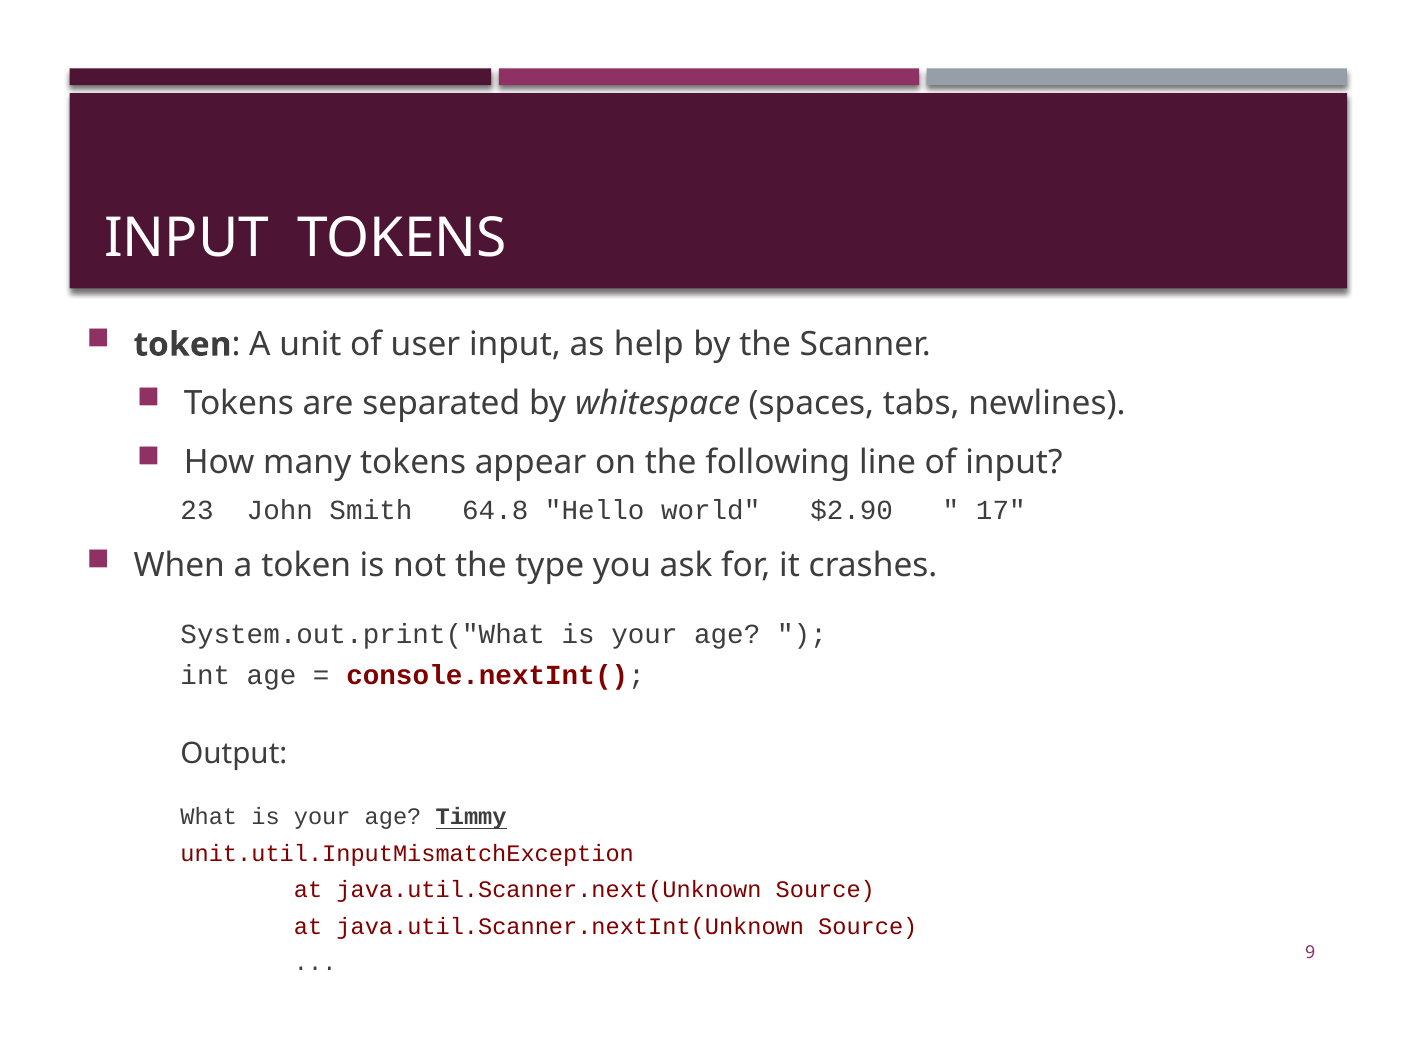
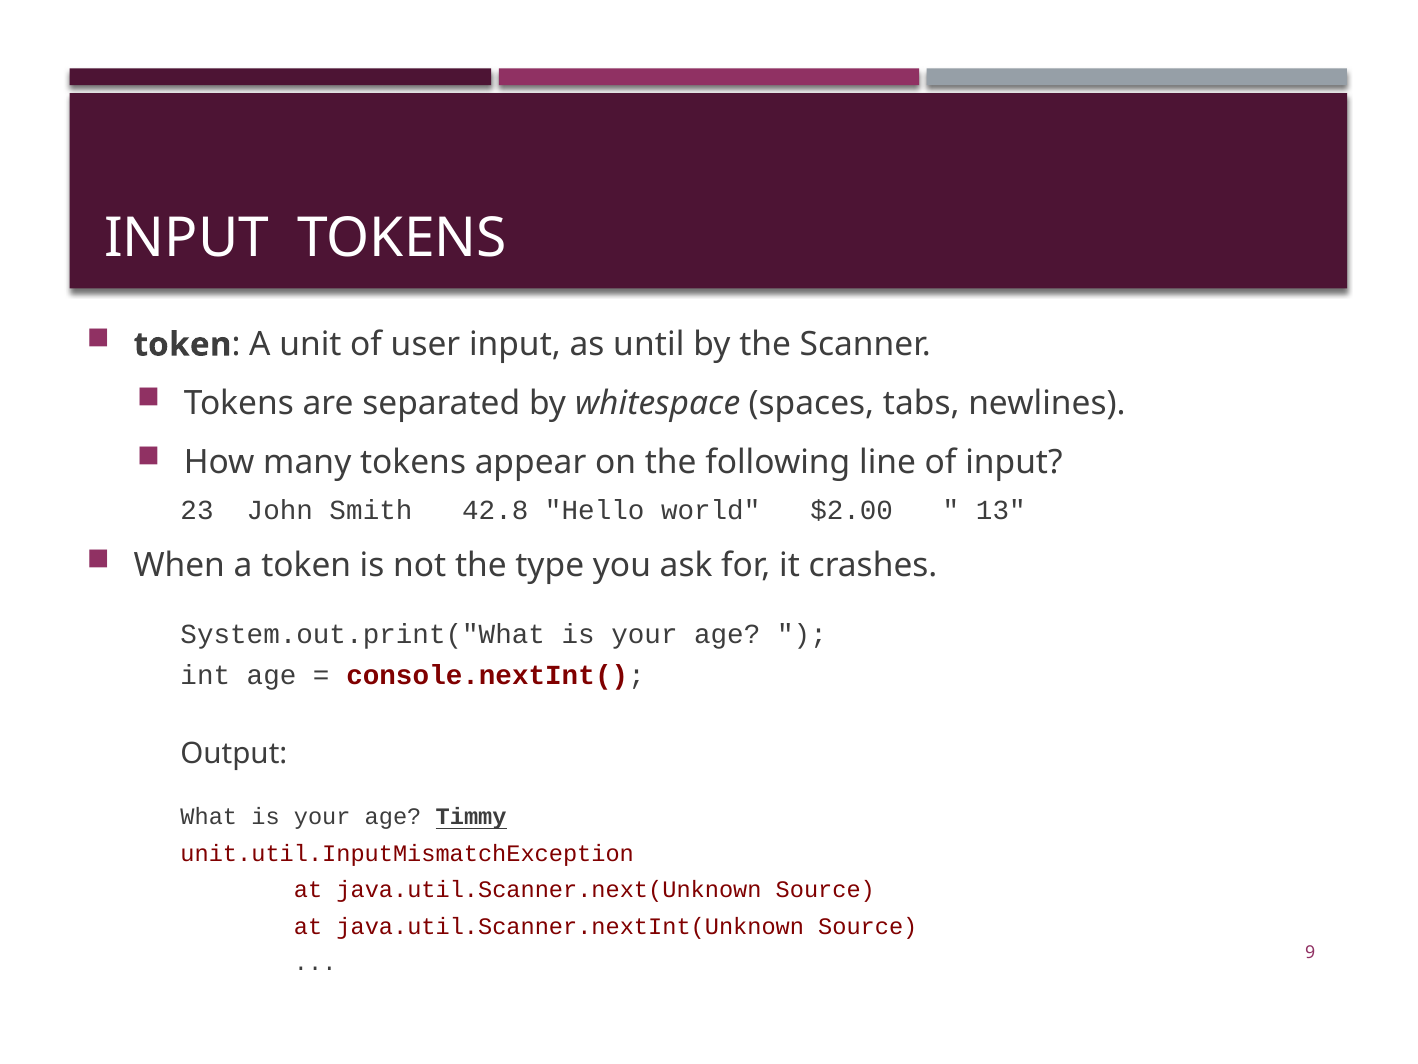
help: help -> until
64.8: 64.8 -> 42.8
$2.90: $2.90 -> $2.00
17: 17 -> 13
